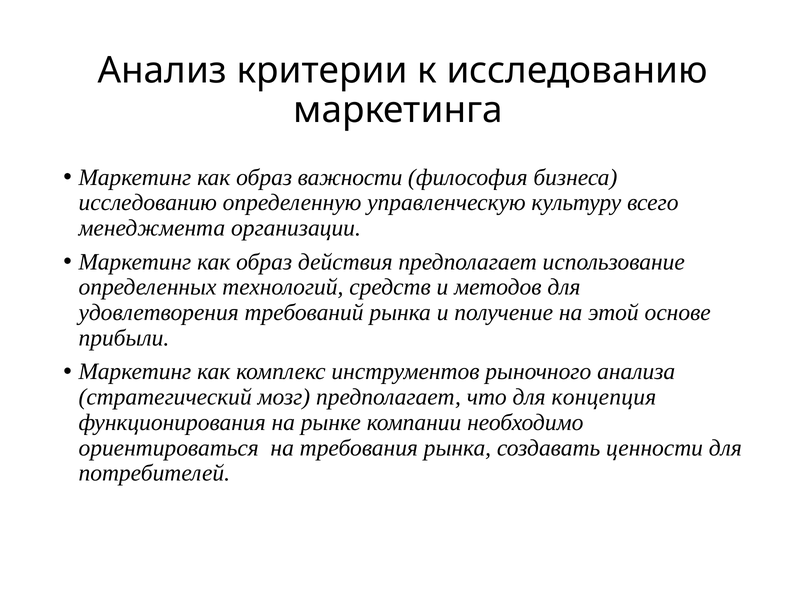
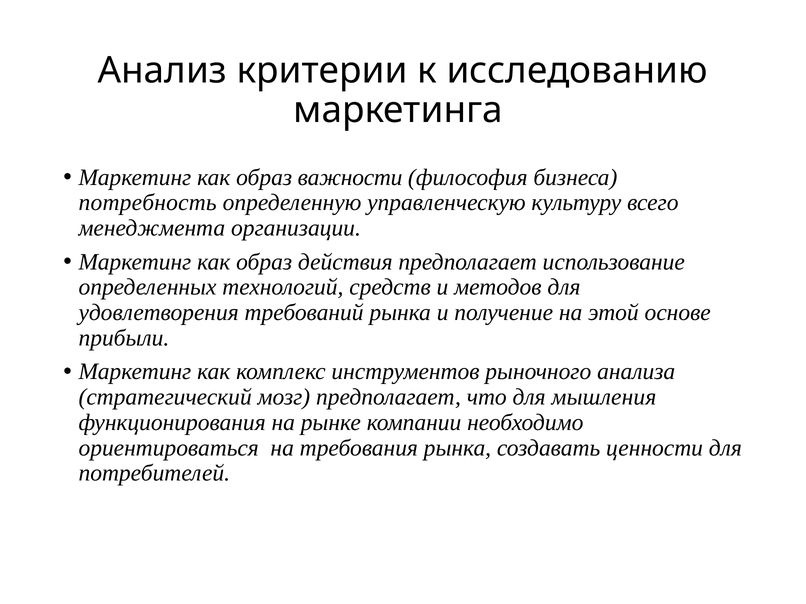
исследованию at (148, 203): исследованию -> потребность
концепция: концепция -> мышления
